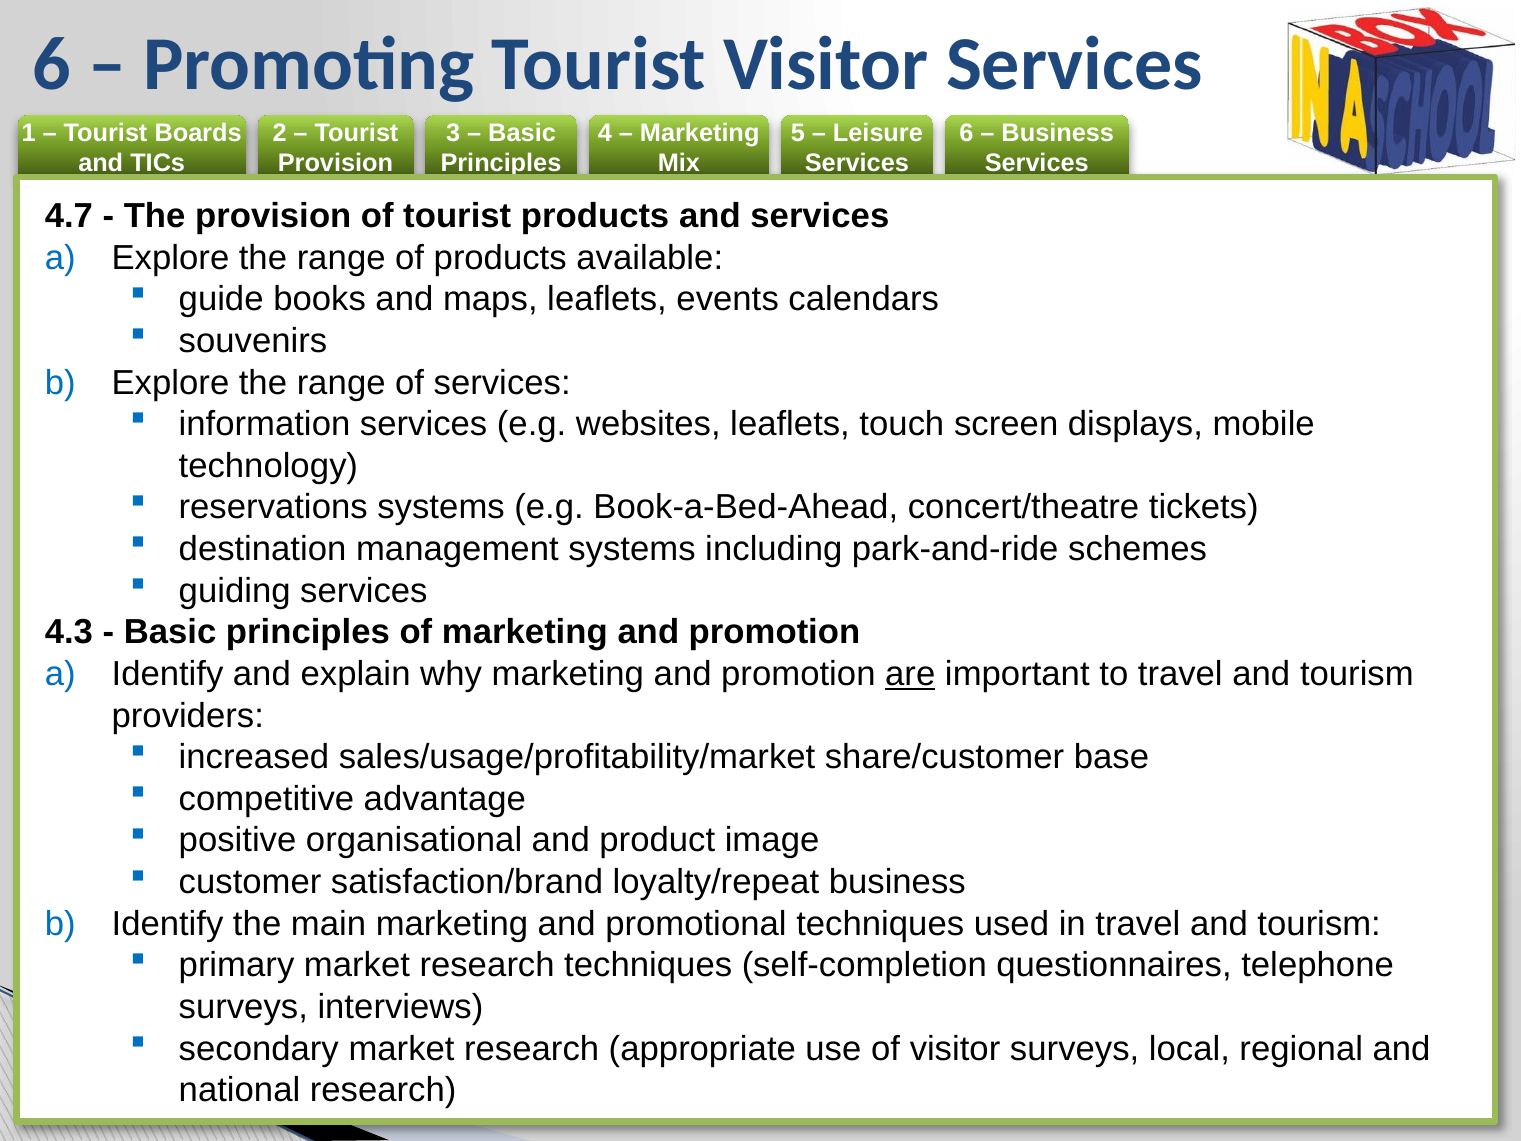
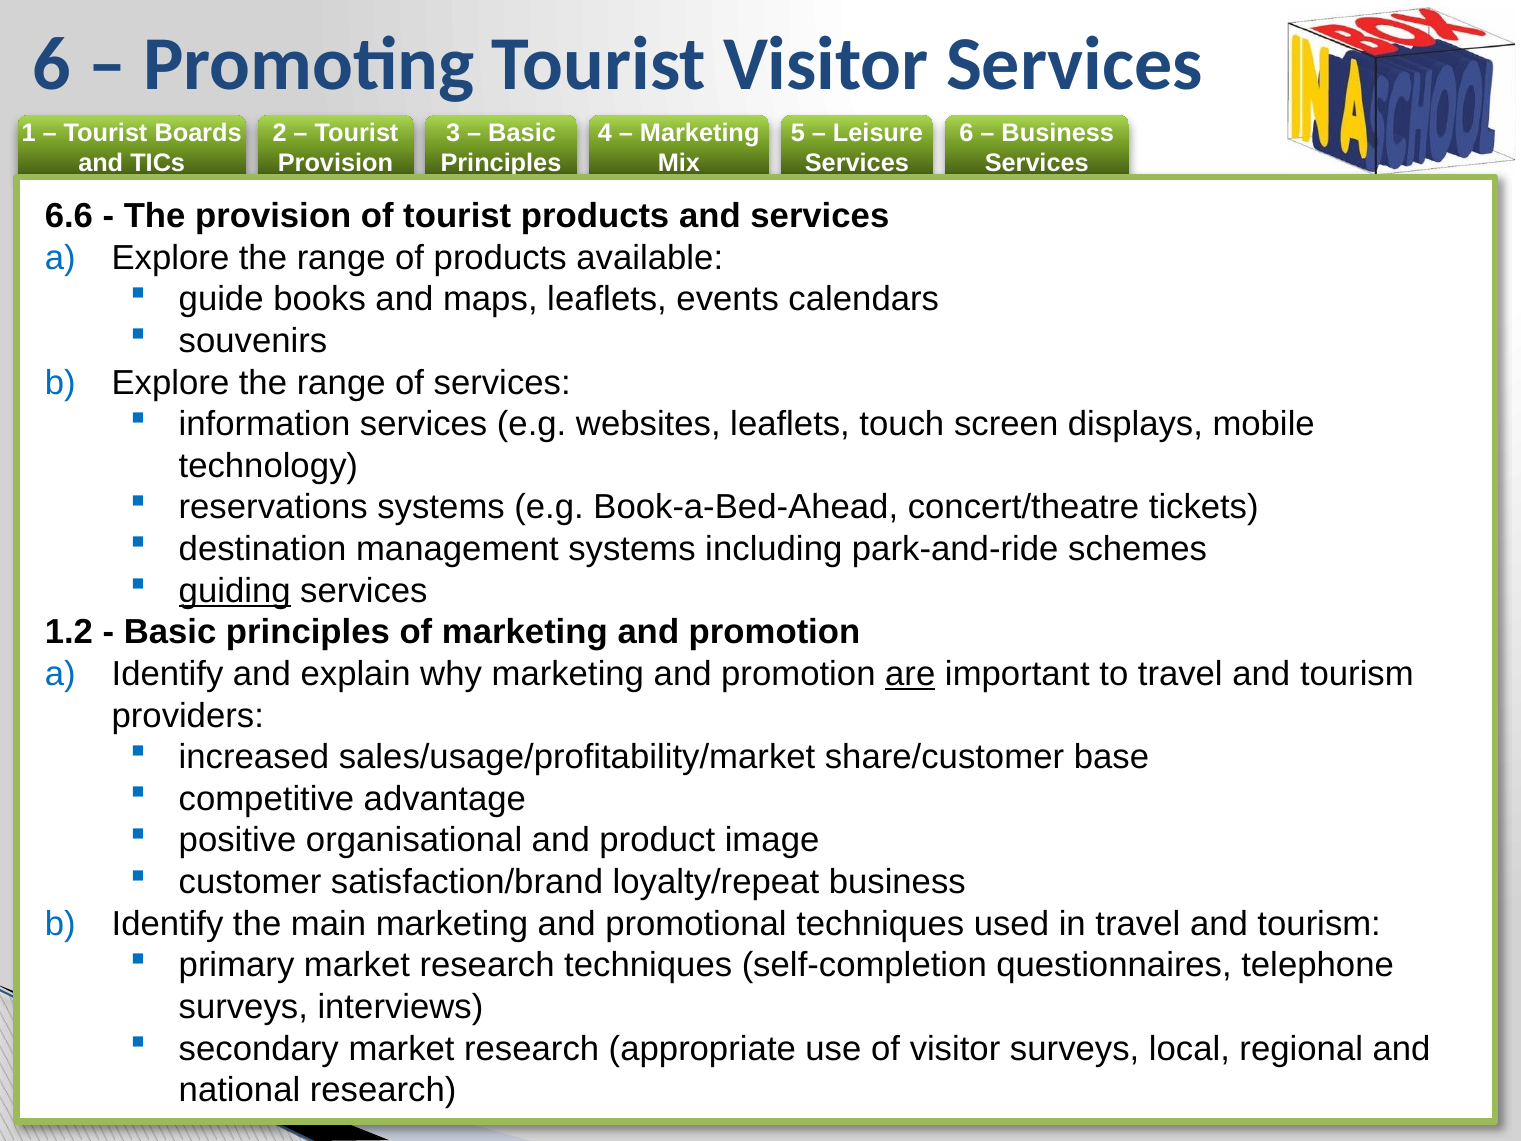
4.7: 4.7 -> 6.6
guiding underline: none -> present
4.3: 4.3 -> 1.2
